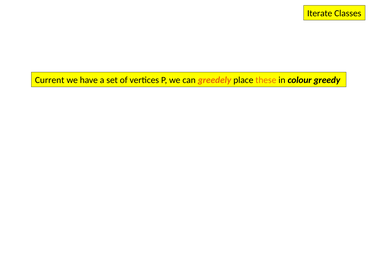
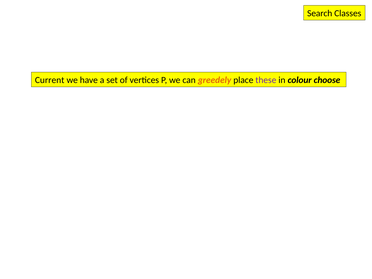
Iterate: Iterate -> Search
these colour: orange -> purple
greedy: greedy -> choose
